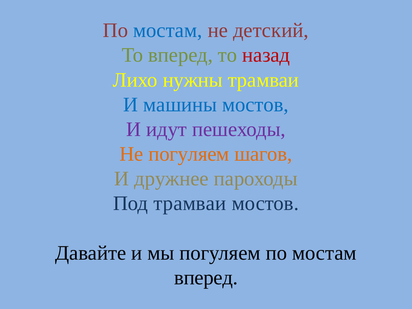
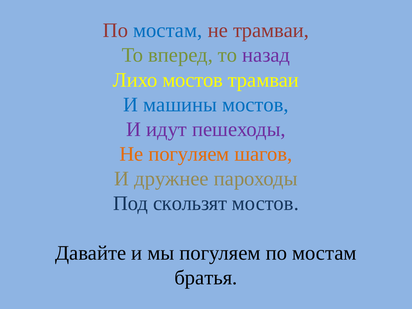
не детский: детский -> трамваи
назад colour: red -> purple
Лихо нужны: нужны -> мостов
Под трамваи: трамваи -> скользят
вперед at (206, 278): вперед -> братья
